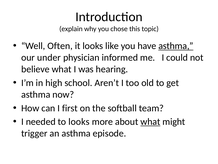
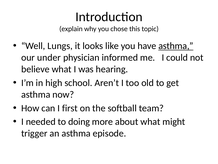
Often: Often -> Lungs
to looks: looks -> doing
what at (150, 121) underline: present -> none
